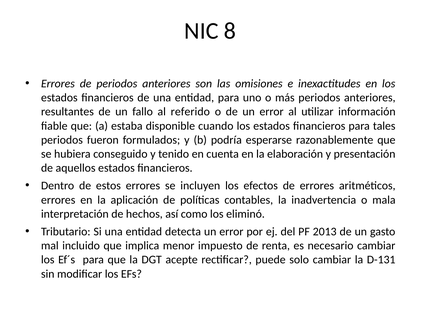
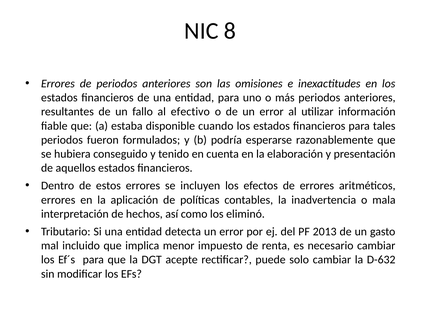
referido: referido -> efectivo
D-131: D-131 -> D-632
